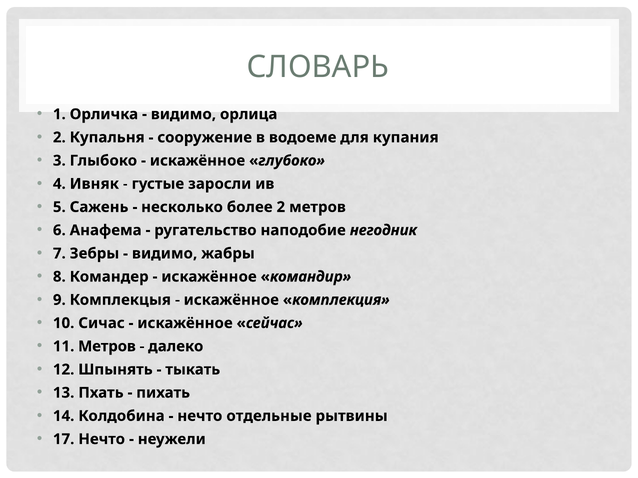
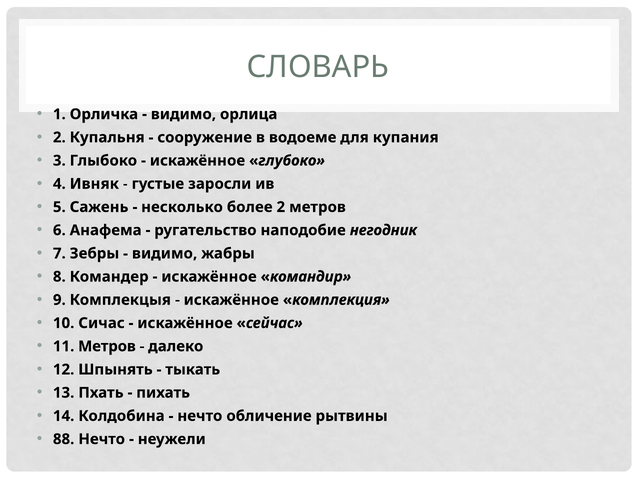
отдельные: отдельные -> обличение
17: 17 -> 88
